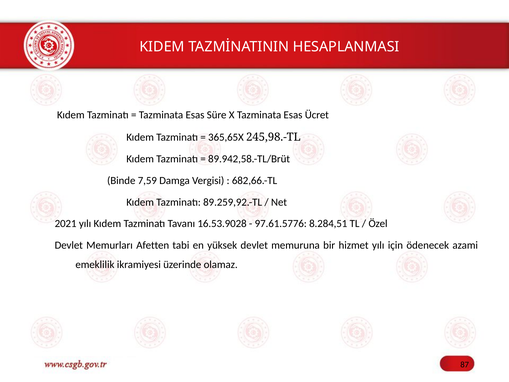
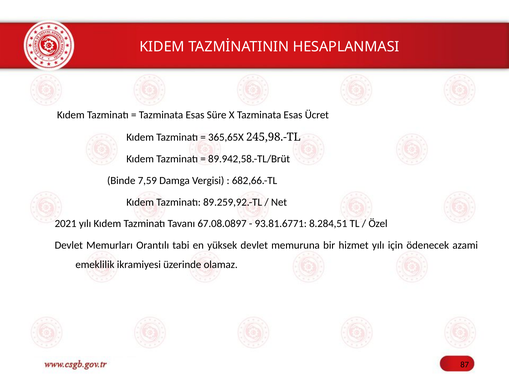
16.53.9028: 16.53.9028 -> 67.08.0897
97.61.5776: 97.61.5776 -> 93.81.6771
Afetten: Afetten -> Orantılı
